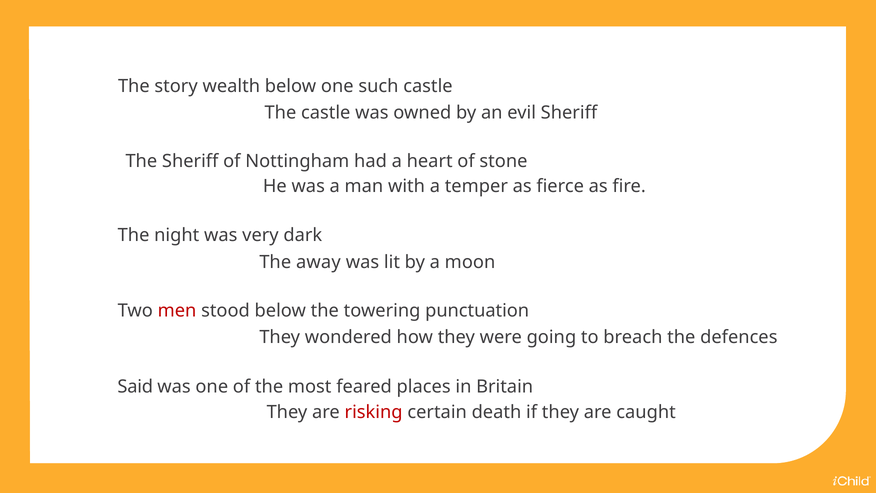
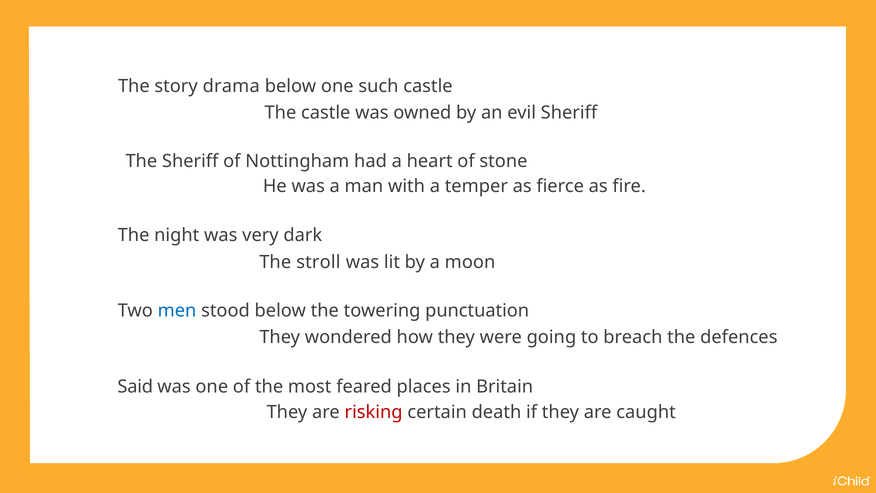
wealth: wealth -> drama
away: away -> stroll
men colour: red -> blue
